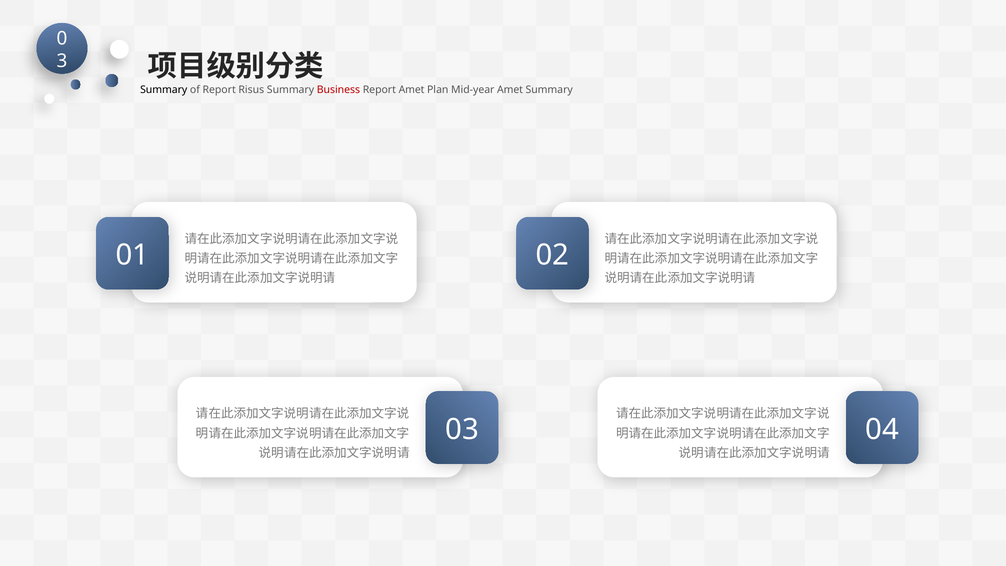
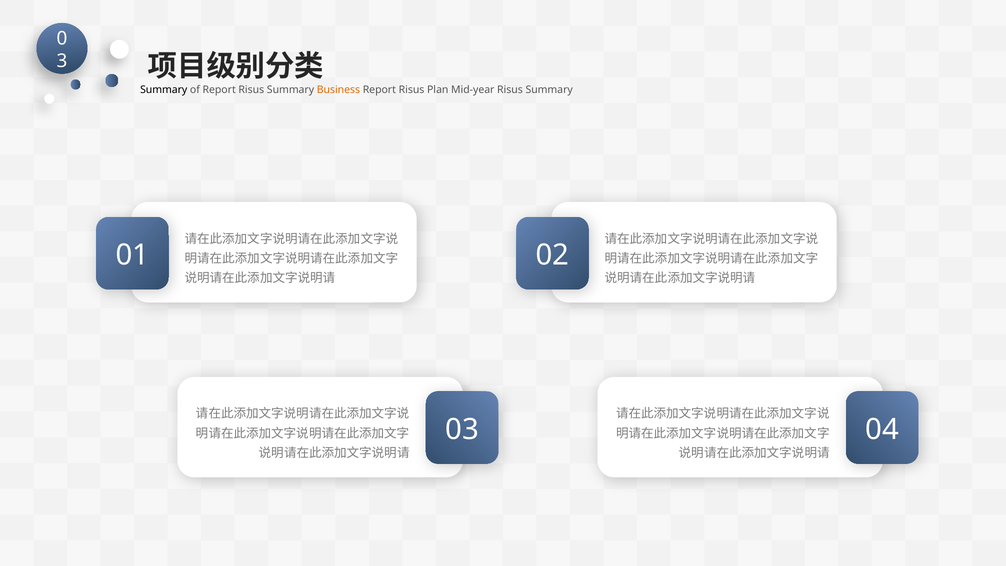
Business colour: red -> orange
Amet at (412, 90): Amet -> Risus
Mid-year Amet: Amet -> Risus
